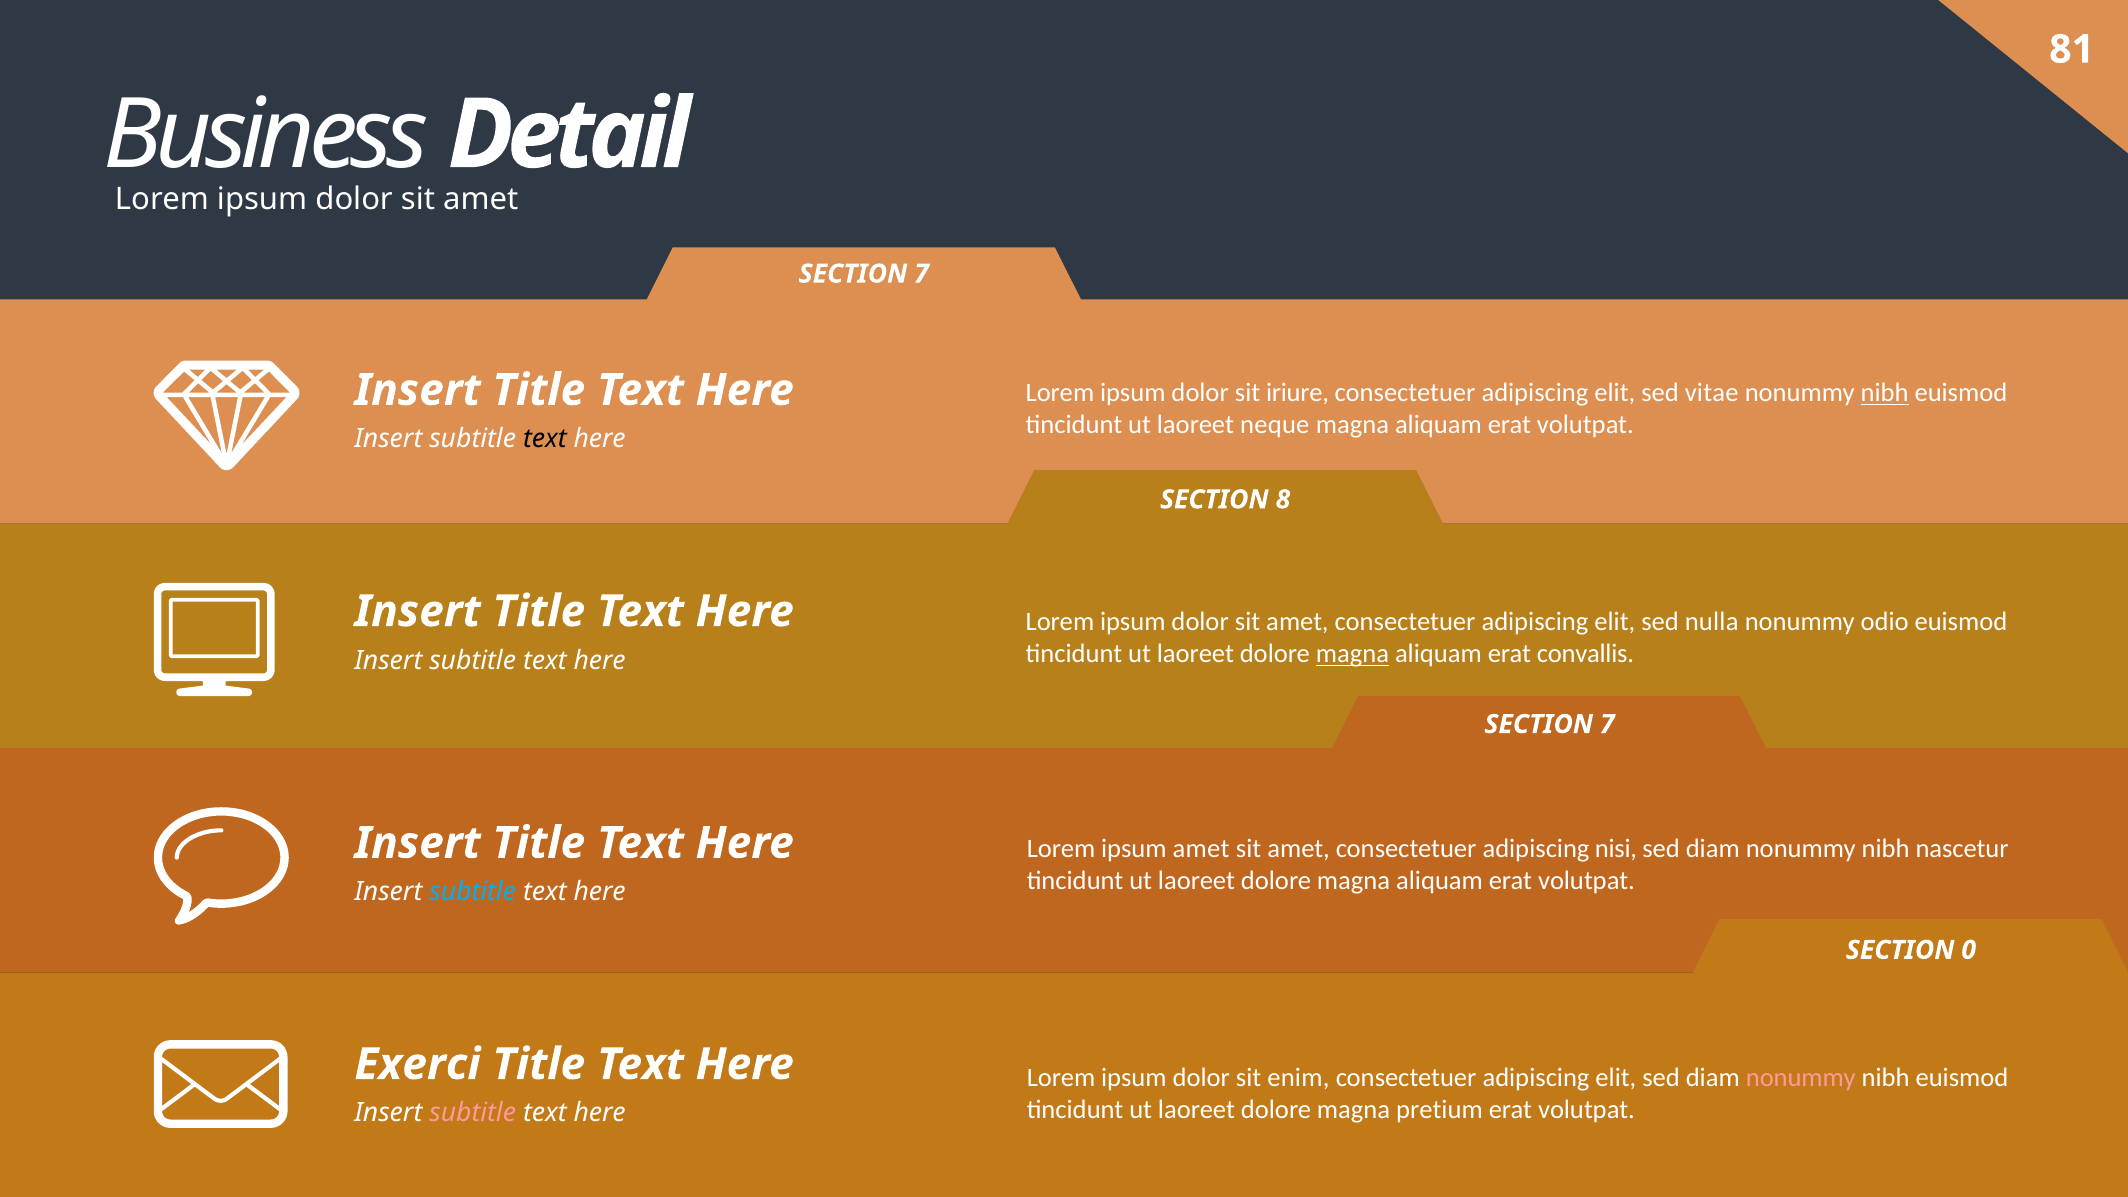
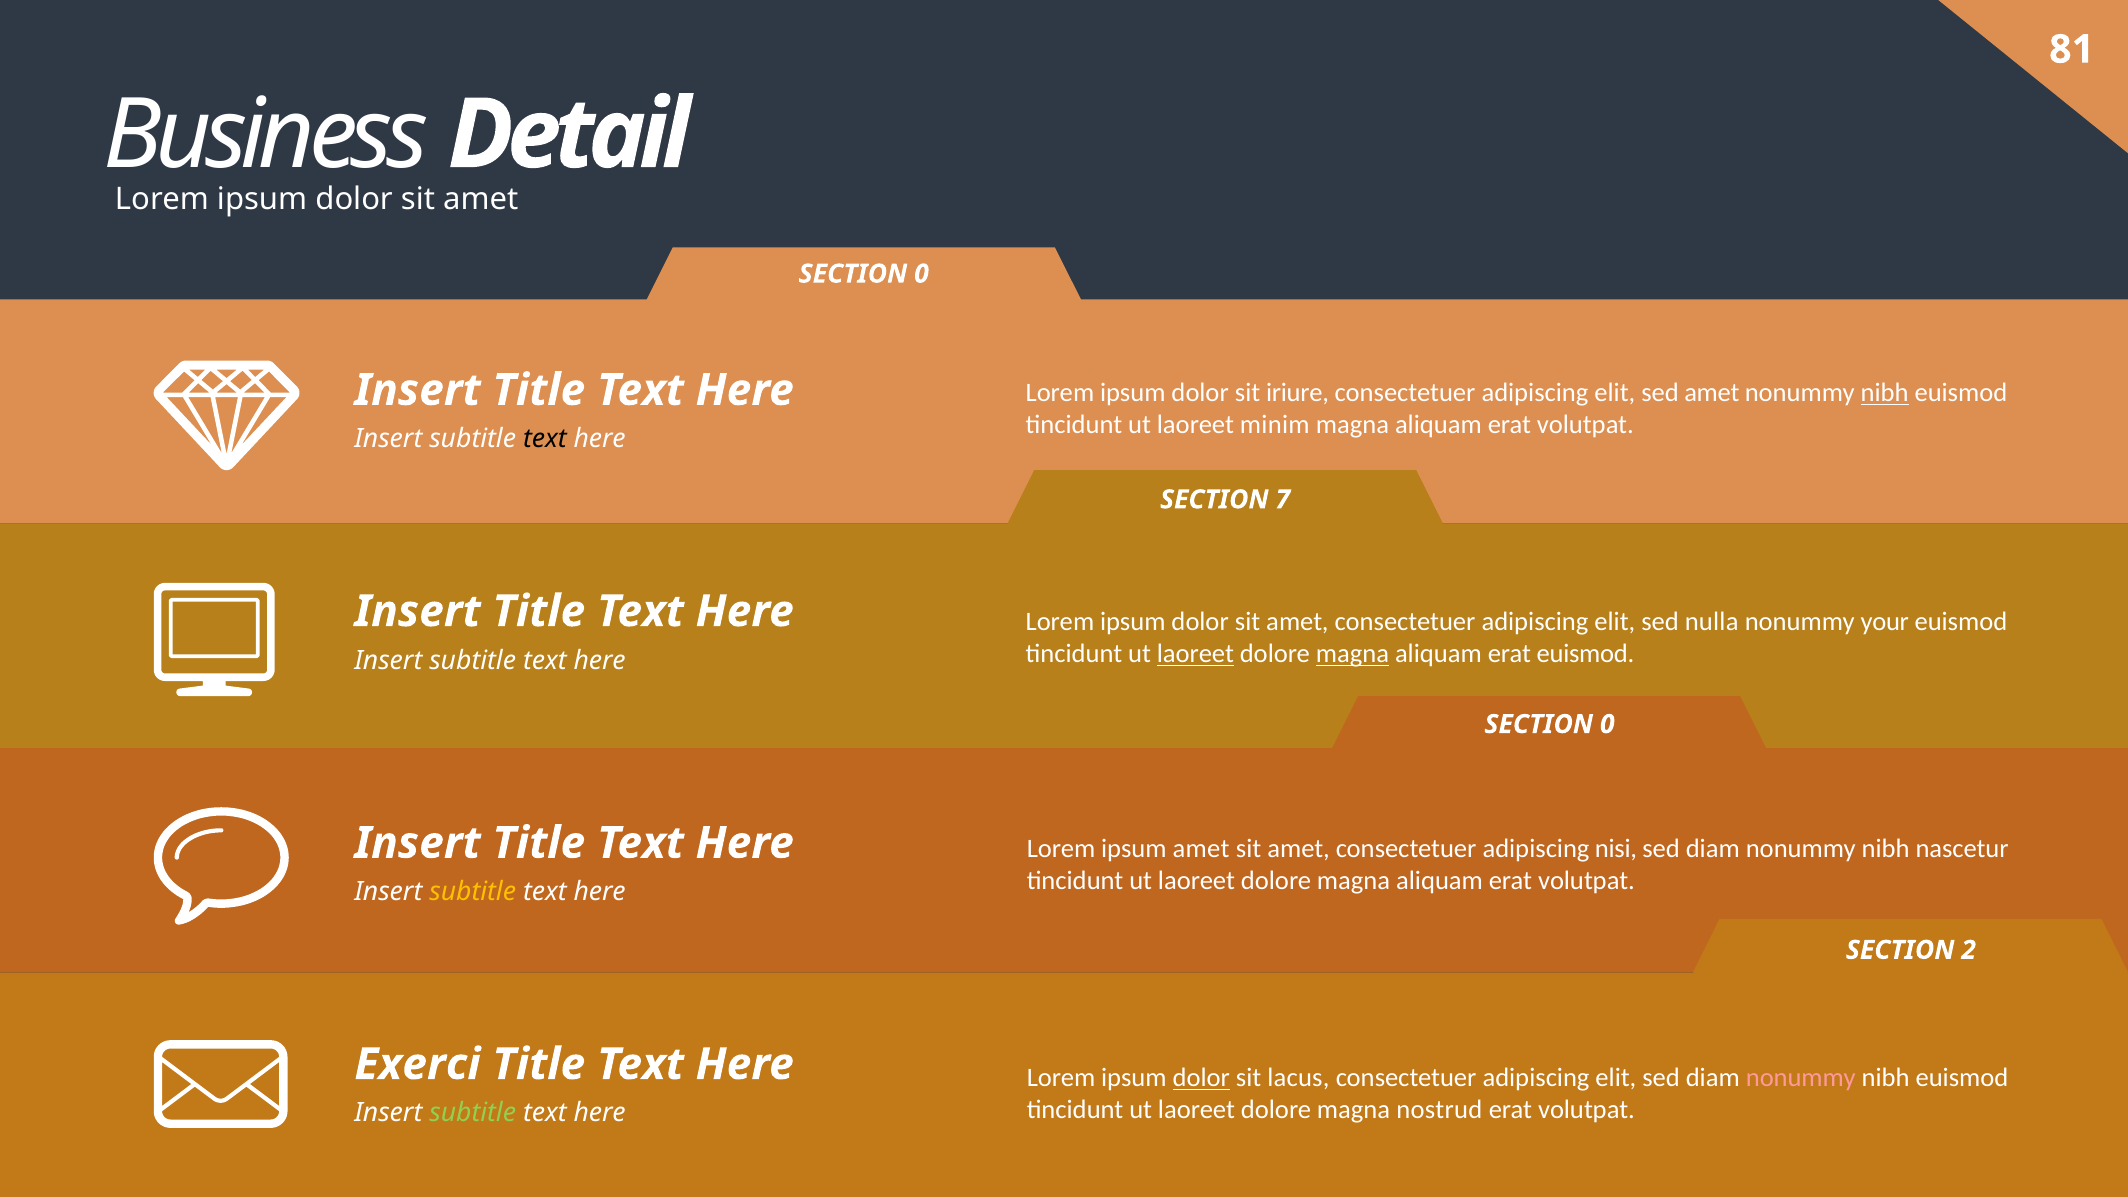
7 at (922, 274): 7 -> 0
sed vitae: vitae -> amet
neque: neque -> minim
8: 8 -> 7
odio: odio -> your
laoreet at (1195, 654) underline: none -> present
erat convallis: convallis -> euismod
7 at (1607, 724): 7 -> 0
subtitle at (473, 892) colour: light blue -> yellow
0: 0 -> 2
dolor at (1201, 1078) underline: none -> present
enim: enim -> lacus
pretium: pretium -> nostrud
subtitle at (473, 1113) colour: pink -> light green
